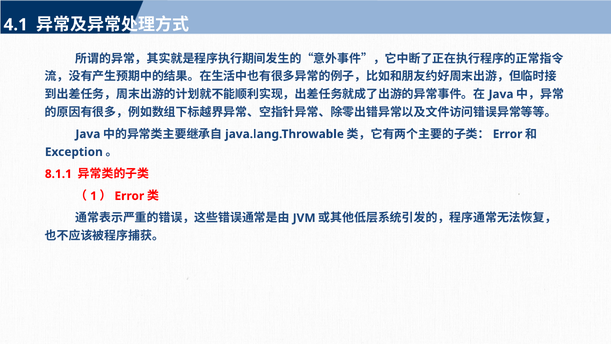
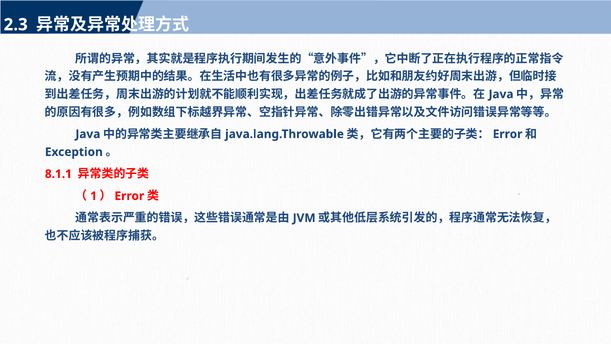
4.1: 4.1 -> 2.3
